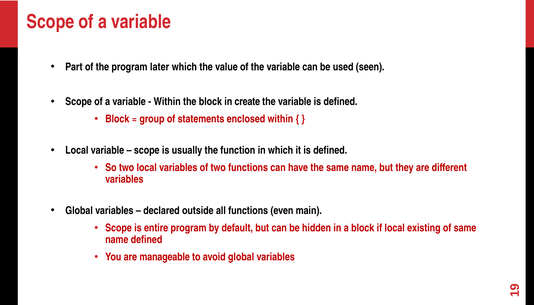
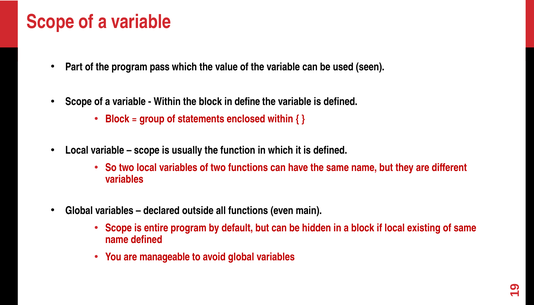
later: later -> pass
create: create -> define
